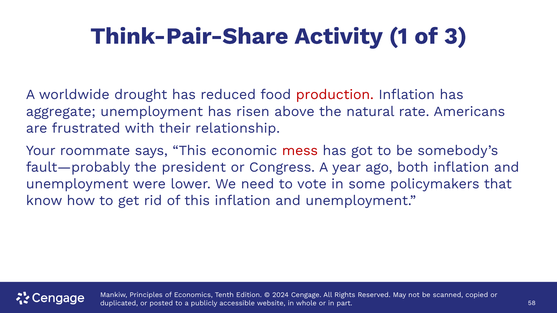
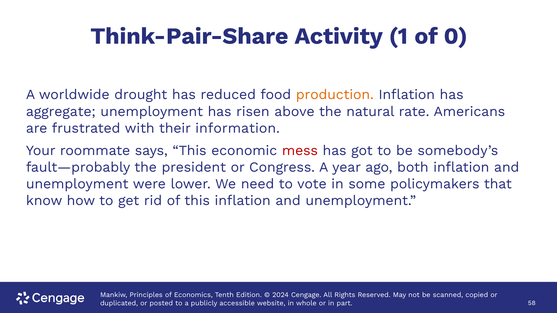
3: 3 -> 0
production colour: red -> orange
relationship: relationship -> information
